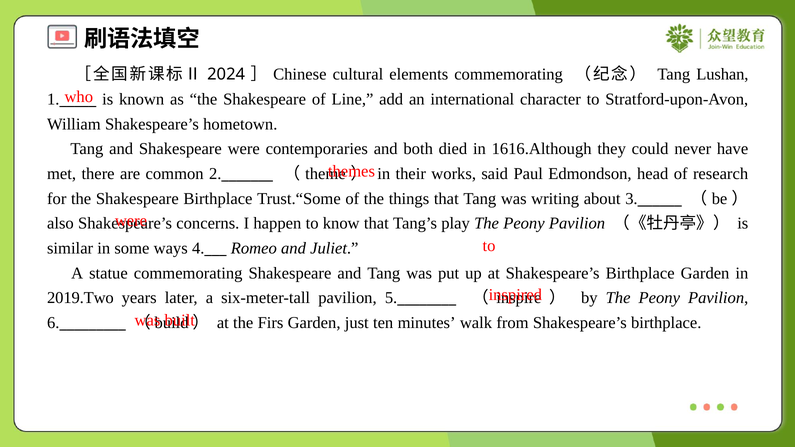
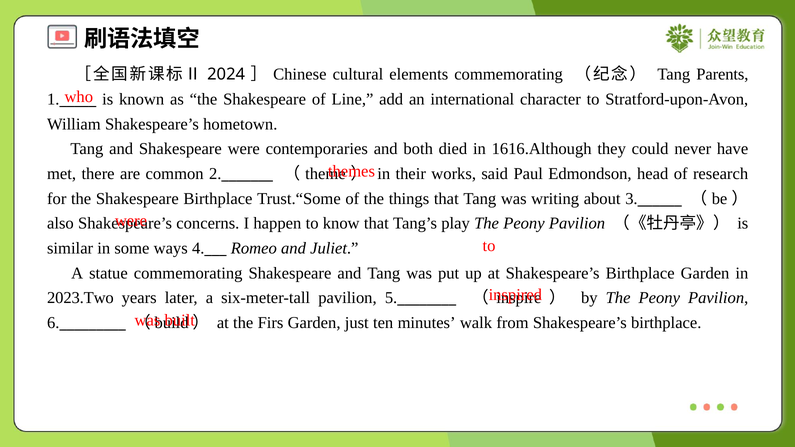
Lushan: Lushan -> Parents
2019.Two: 2019.Two -> 2023.Two
